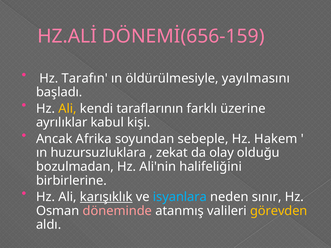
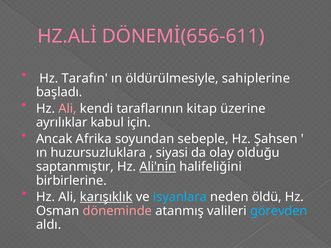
DÖNEMİ(656-159: DÖNEMİ(656-159 -> DÖNEMİ(656-611
yayılmasını: yayılmasını -> sahiplerine
Ali at (68, 109) colour: yellow -> pink
farklı: farklı -> kitap
kişi: kişi -> için
Hakem: Hakem -> Şahsen
zekat: zekat -> siyasi
bozulmadan: bozulmadan -> saptanmıştır
Ali'nin underline: none -> present
sınır: sınır -> öldü
görevden colour: yellow -> light blue
